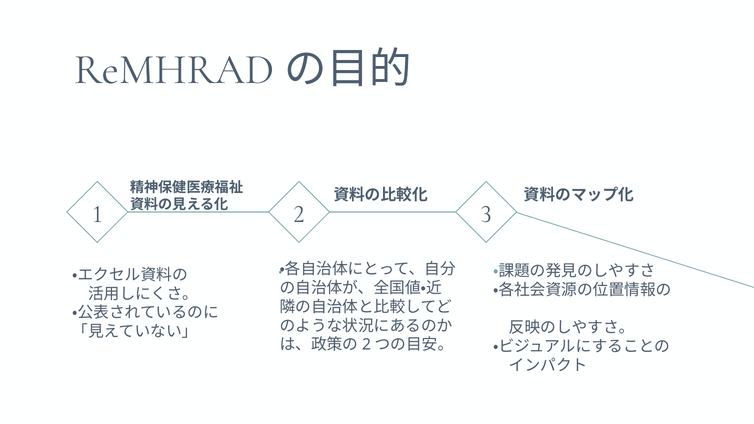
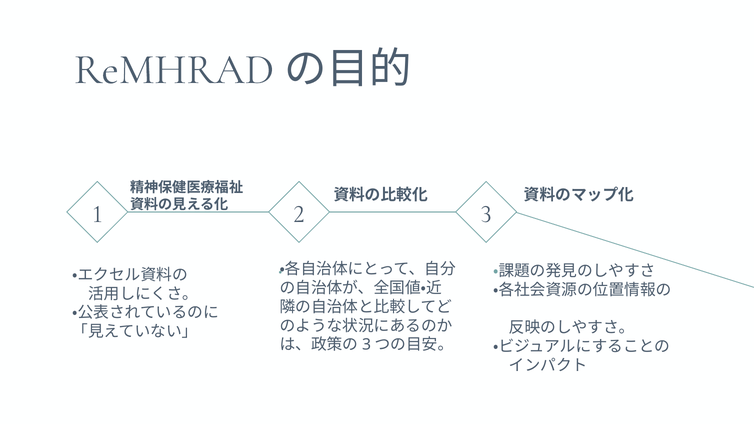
2 at (367, 345): 2 -> 3
